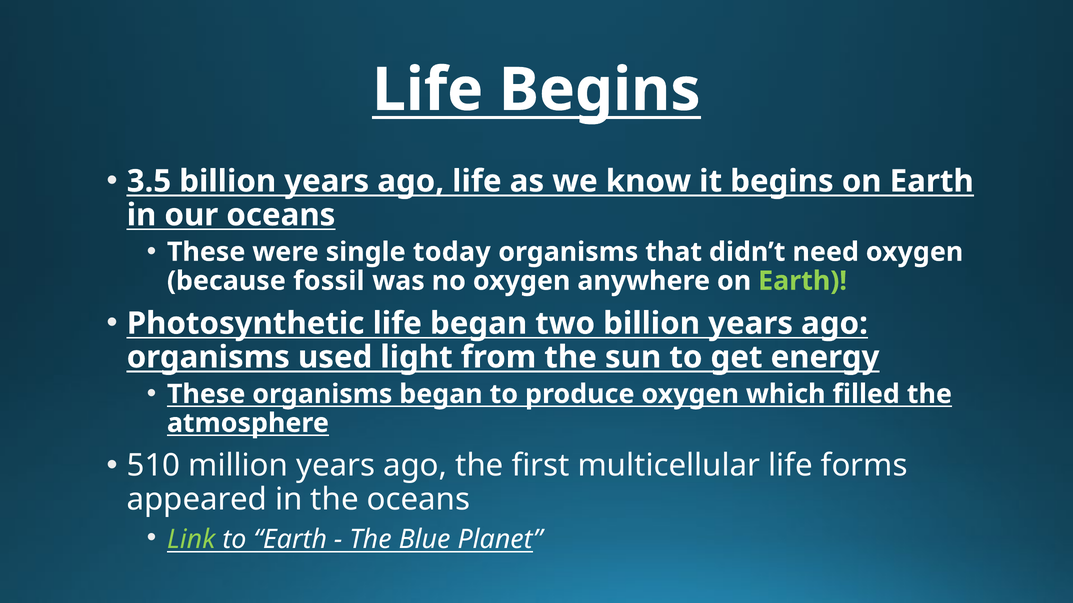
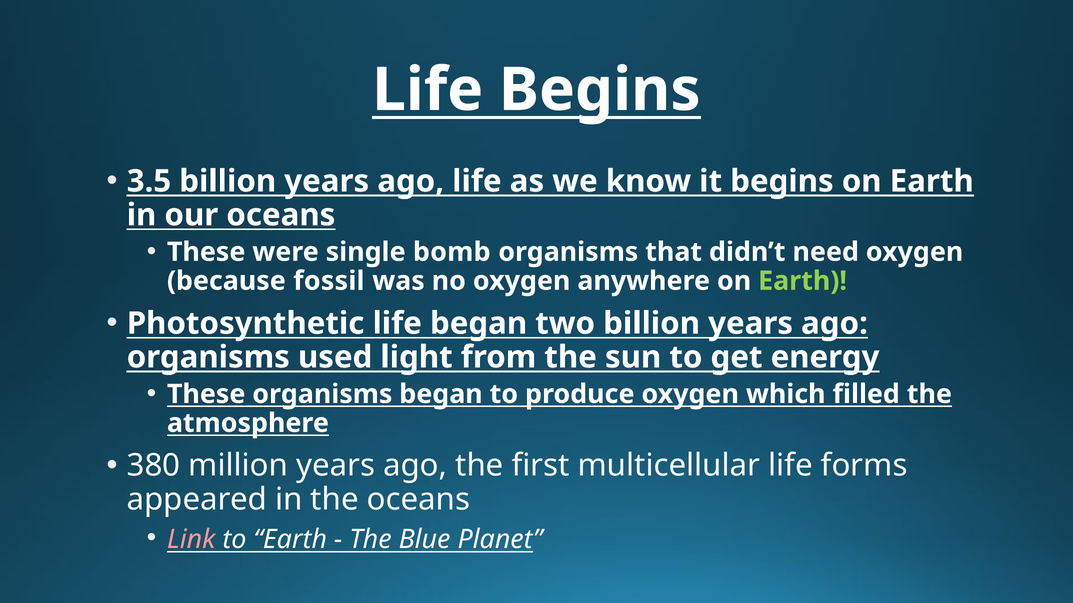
today: today -> bomb
510: 510 -> 380
Link colour: light green -> pink
